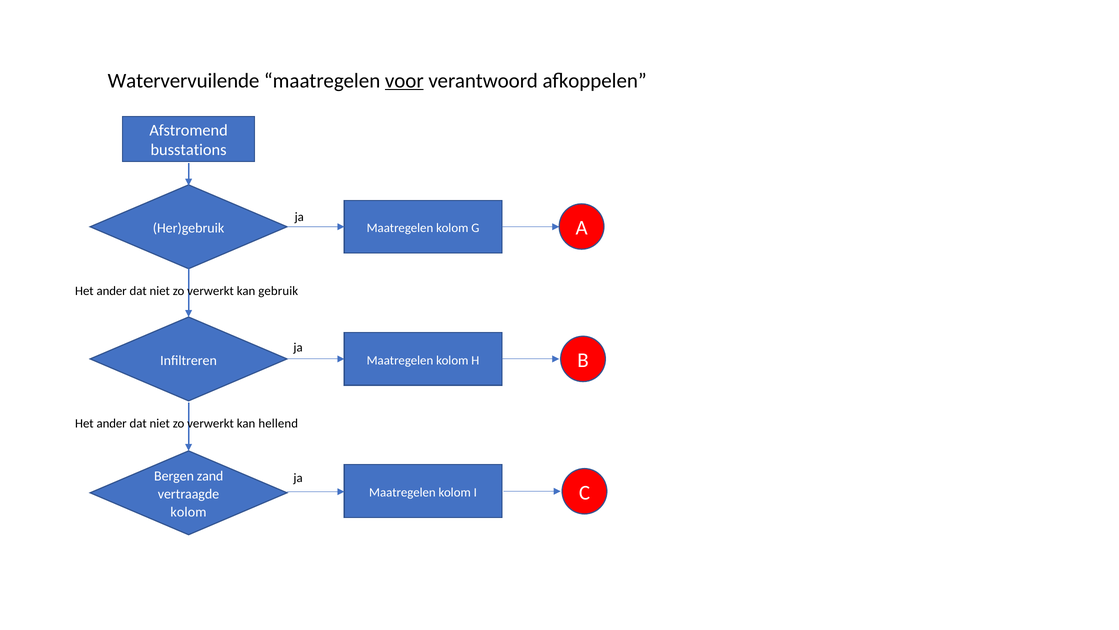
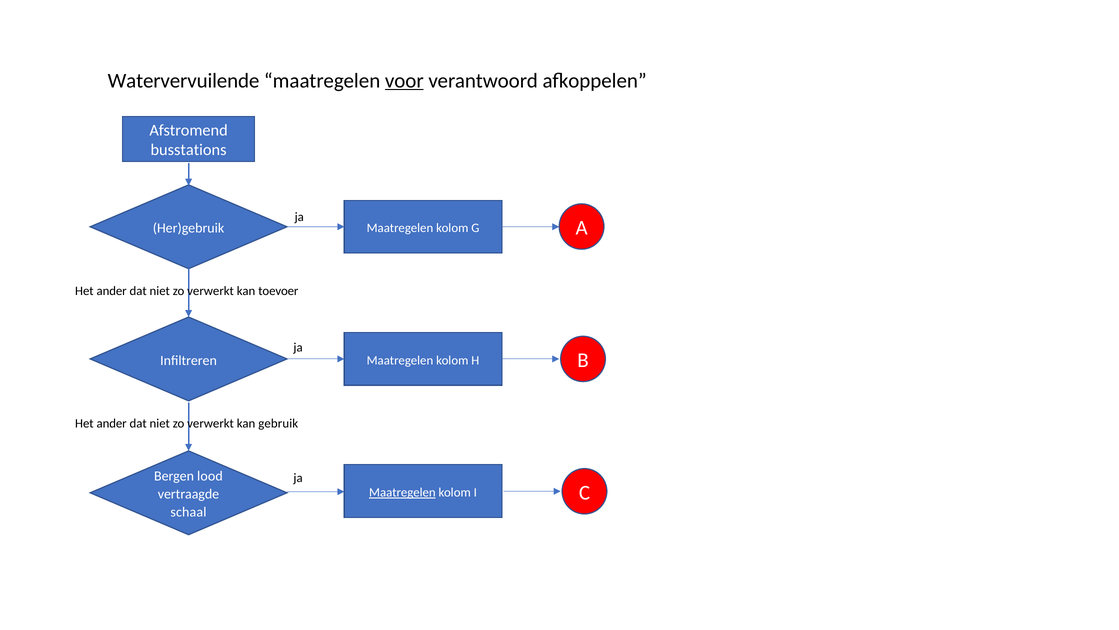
gebruik: gebruik -> toevoer
hellend: hellend -> gebruik
zand: zand -> lood
Maatregelen at (402, 492) underline: none -> present
kolom at (188, 512): kolom -> schaal
